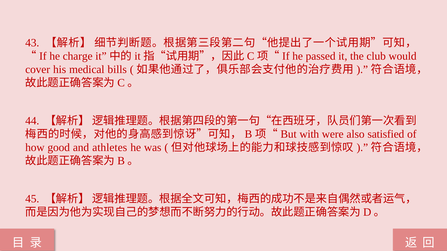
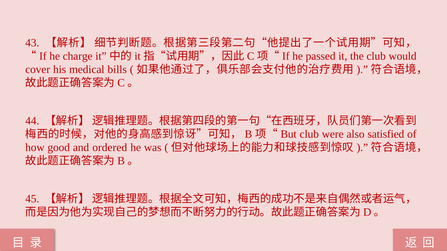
with at (309, 134): with -> club
athletes: athletes -> ordered
